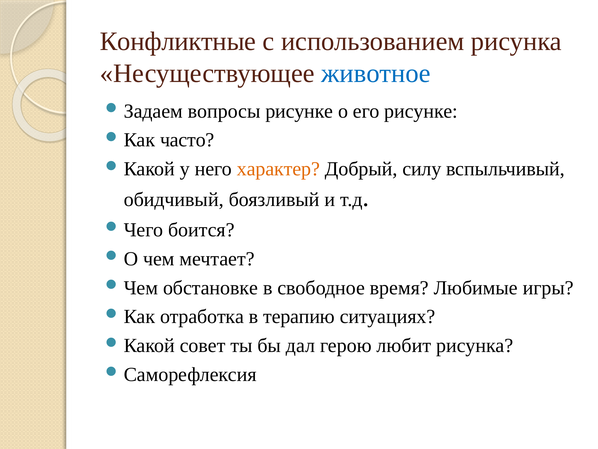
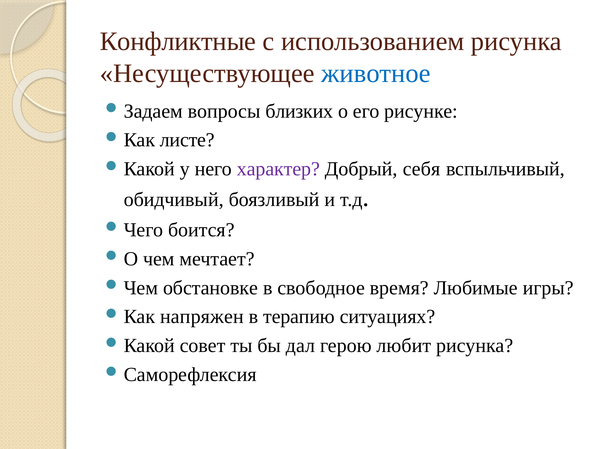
вопросы рисунке: рисунке -> близких
часто: часто -> листе
характер colour: orange -> purple
силу: силу -> себя
отработка: отработка -> напряжен
